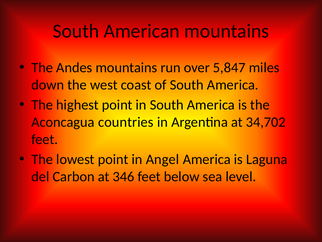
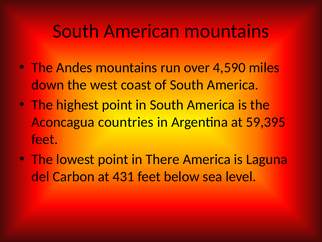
5,847: 5,847 -> 4,590
34,702: 34,702 -> 59,395
Angel: Angel -> There
346: 346 -> 431
